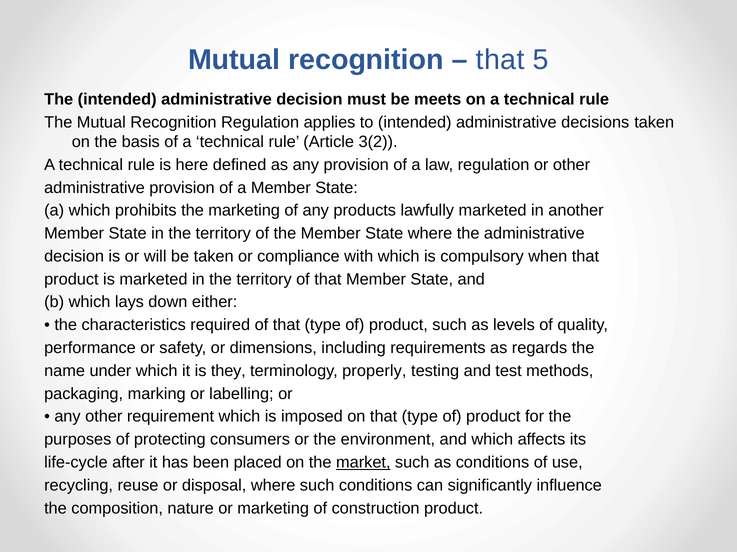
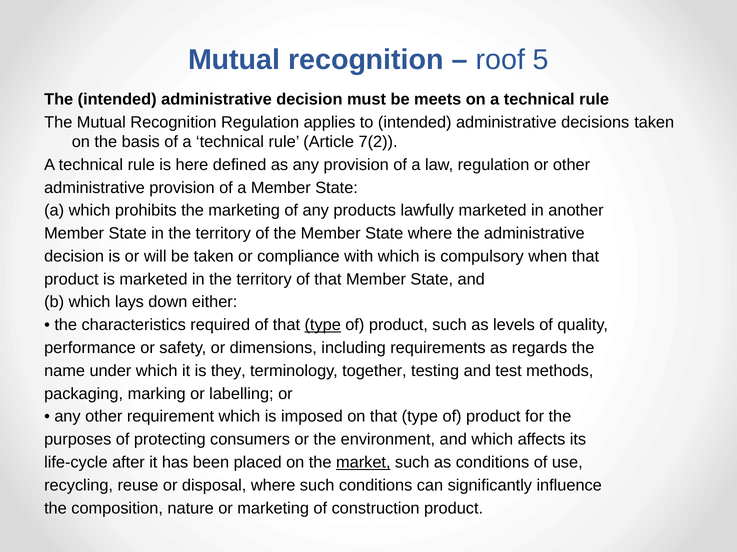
that at (500, 60): that -> roof
3(2: 3(2 -> 7(2
type at (323, 325) underline: none -> present
properly: properly -> together
